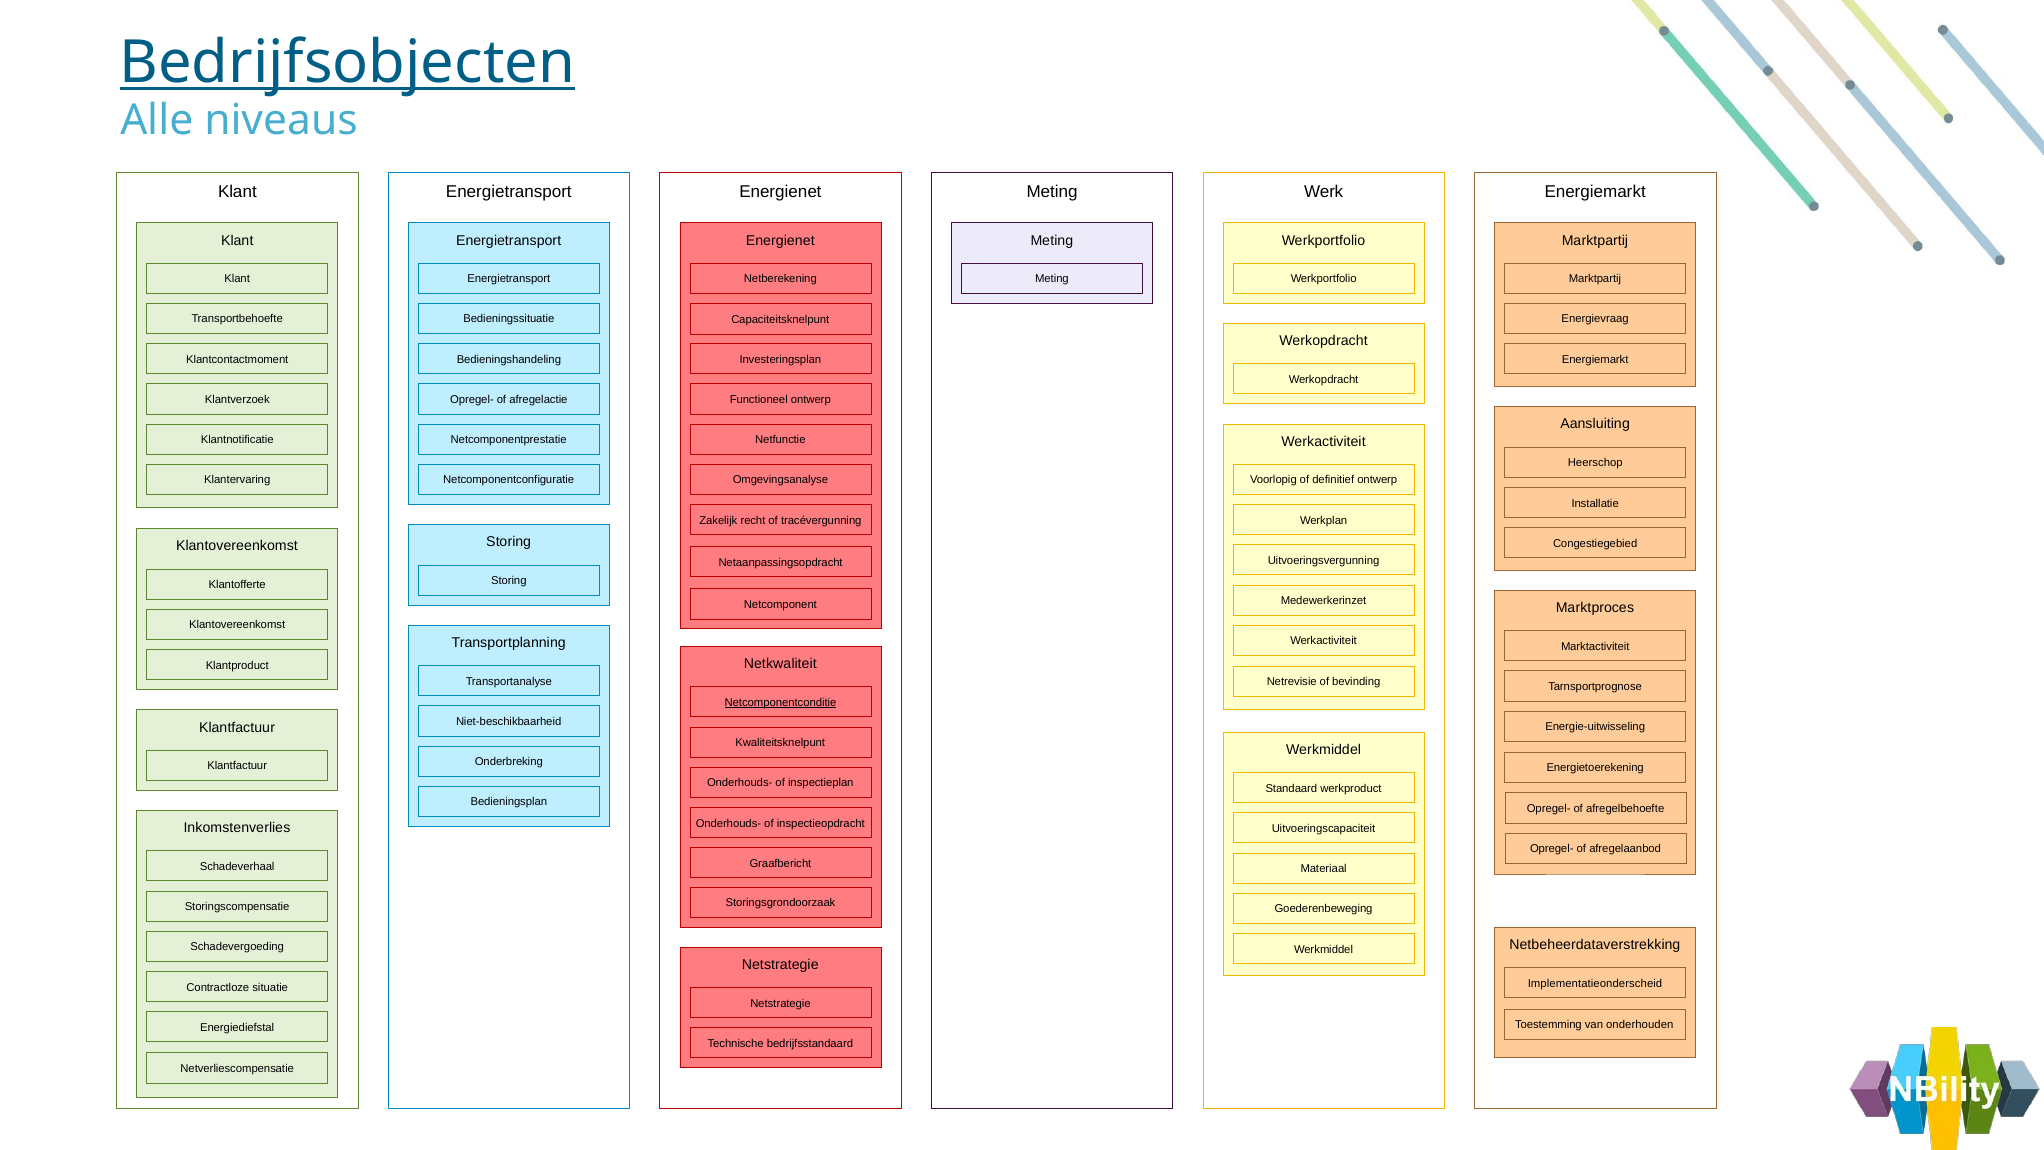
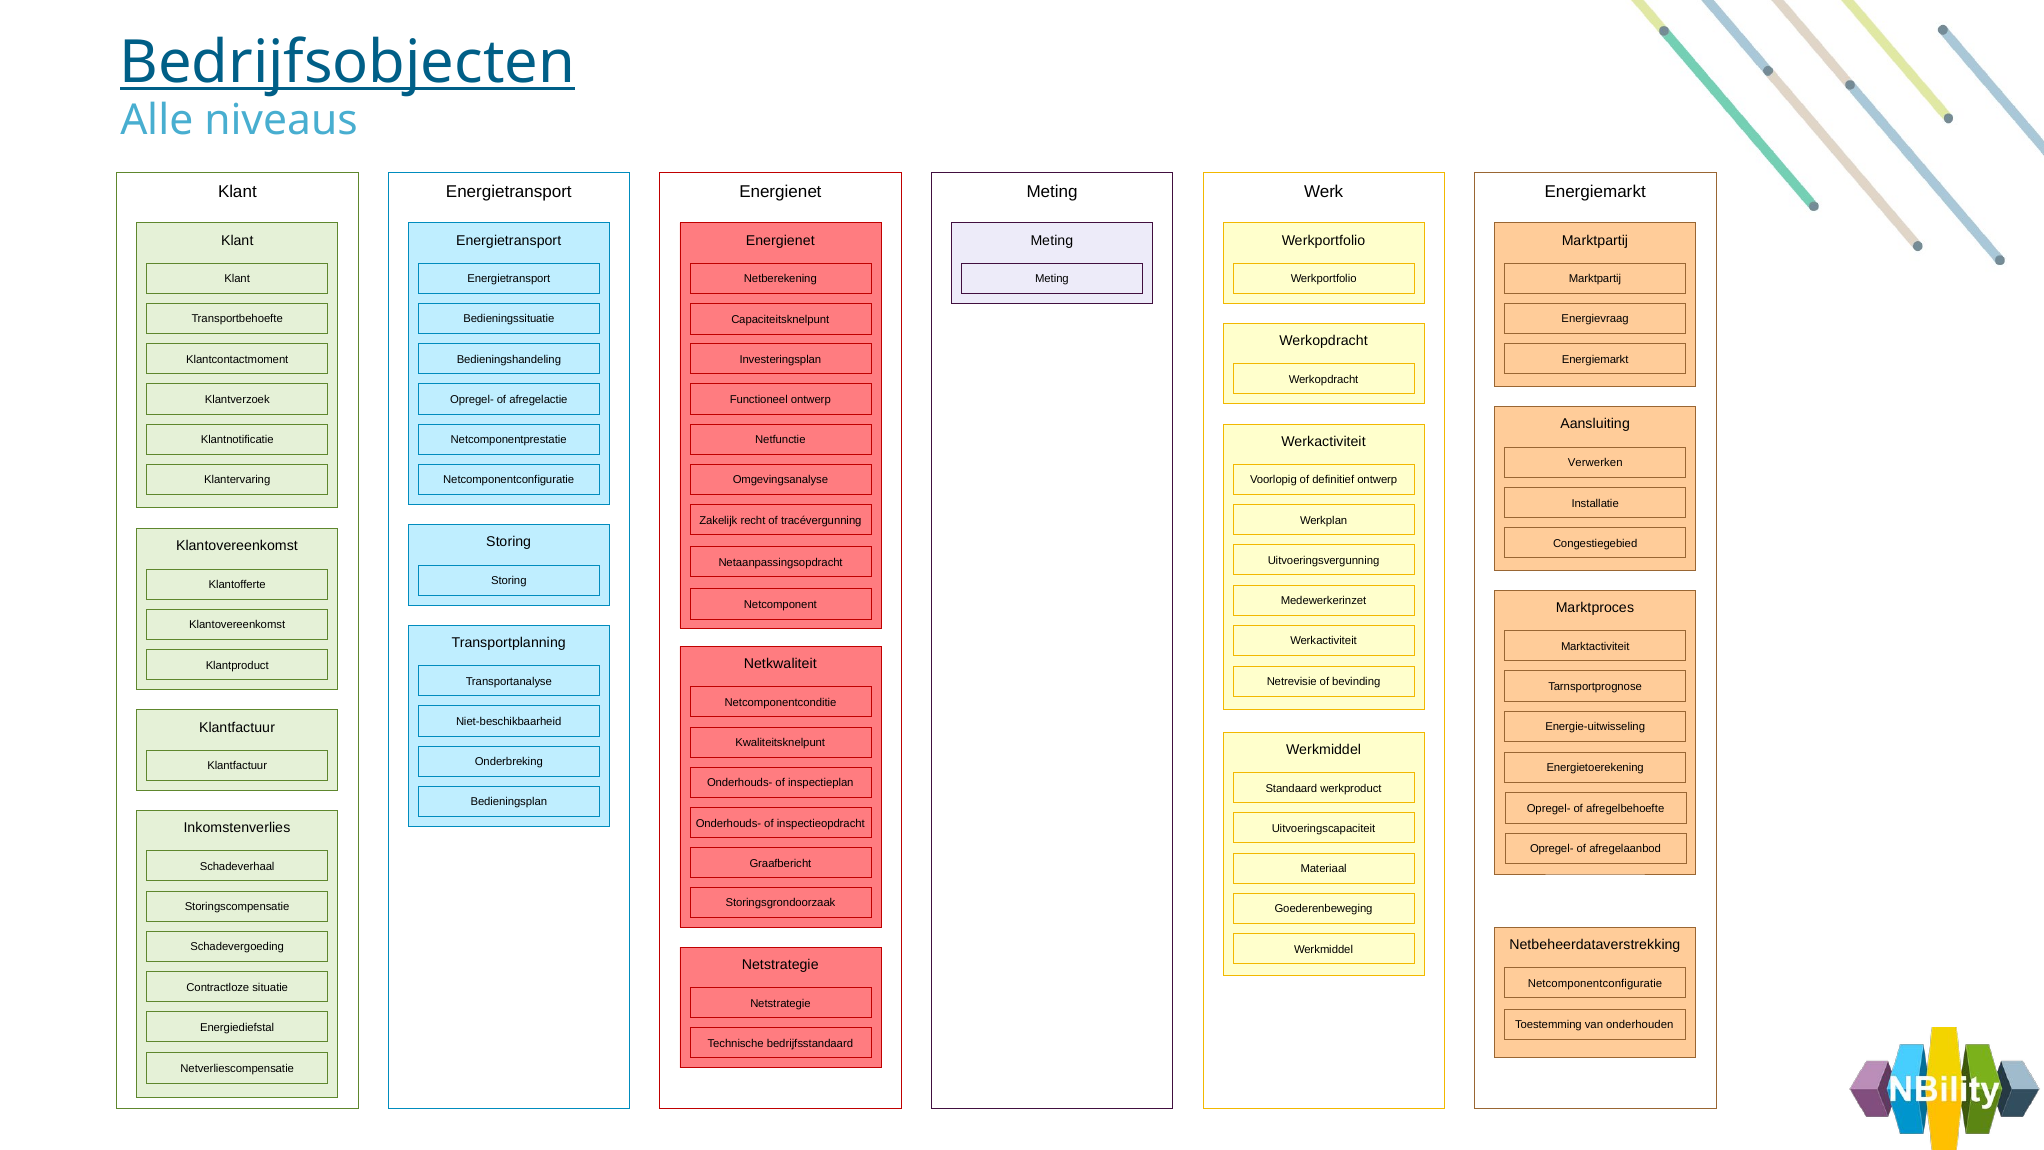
Heerschop: Heerschop -> Verwerken
Netcomponentconditie underline: present -> none
Implementatieonderscheid at (1595, 983): Implementatieonderscheid -> Netcomponentconfiguratie
